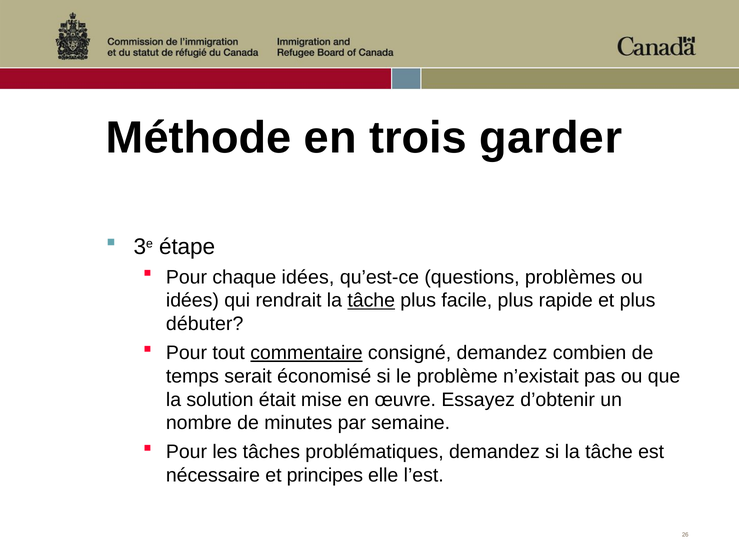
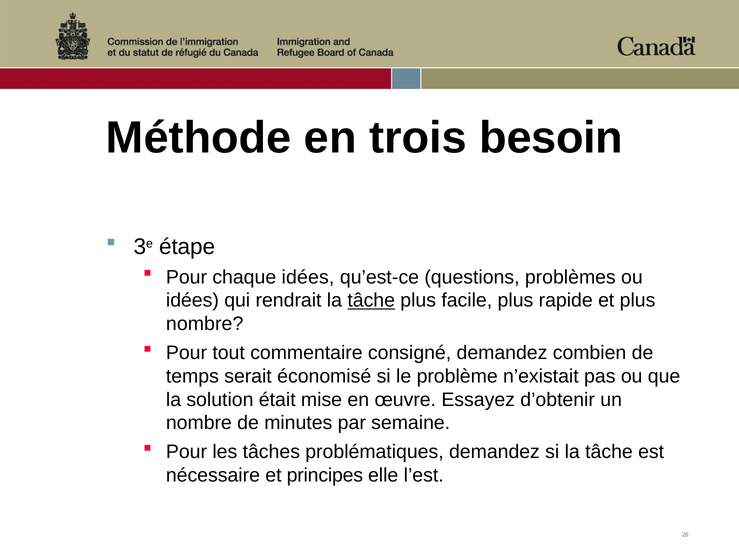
garder: garder -> besoin
débuter at (205, 324): débuter -> nombre
commentaire underline: present -> none
